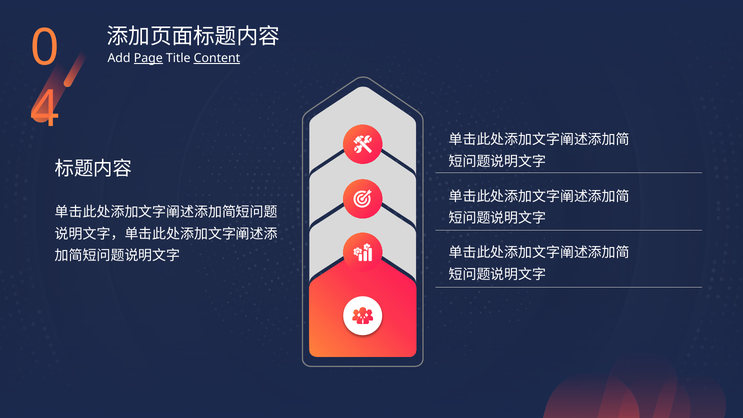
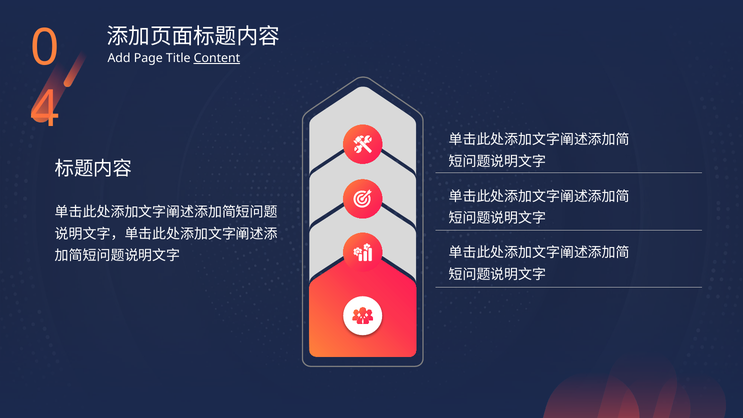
Page underline: present -> none
